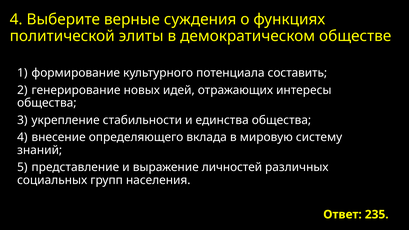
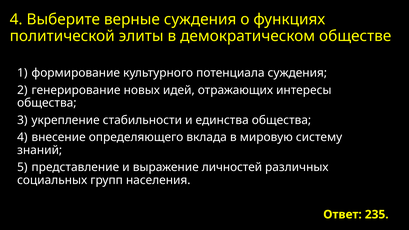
потенциала составить: составить -> суждения
